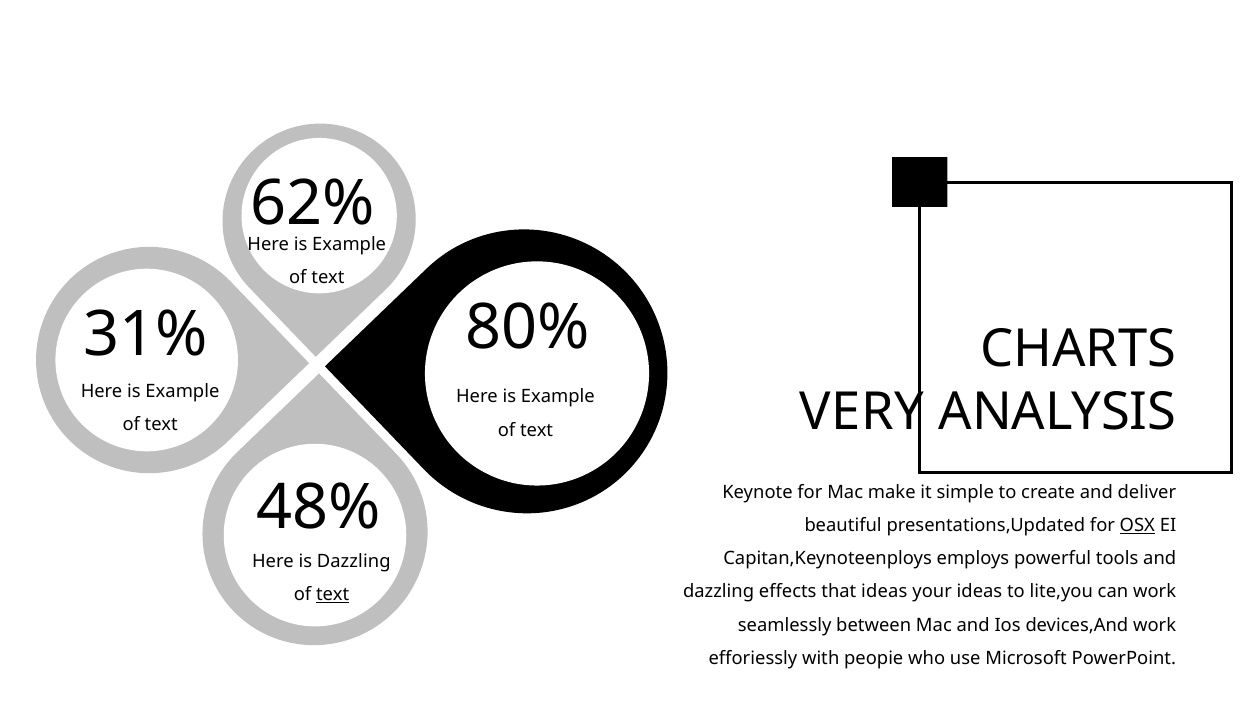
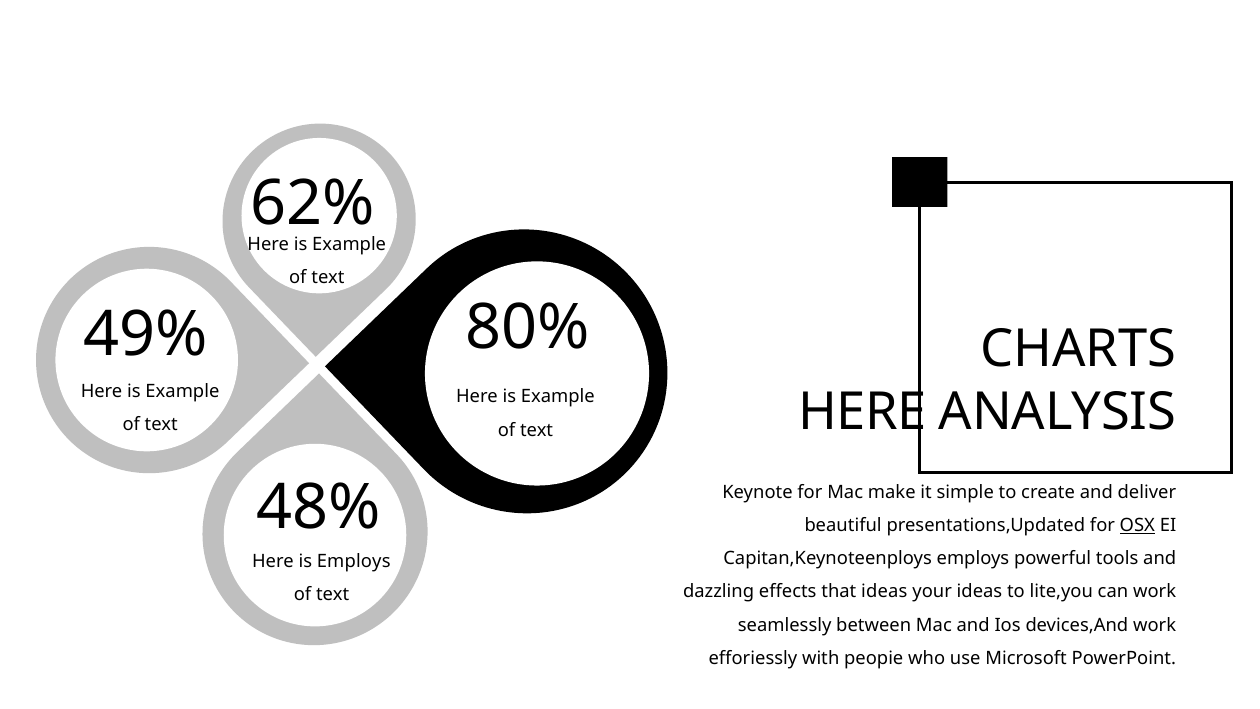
31%: 31% -> 49%
VERY at (862, 412): VERY -> HERE
is Dazzling: Dazzling -> Employs
text at (333, 594) underline: present -> none
